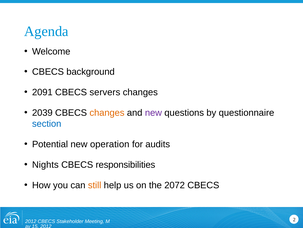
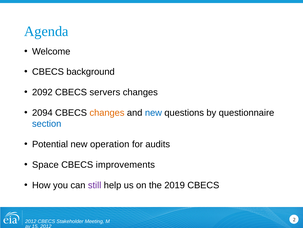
2091: 2091 -> 2092
2039: 2039 -> 2094
new at (153, 112) colour: purple -> blue
Nights: Nights -> Space
responsibilities: responsibilities -> improvements
still colour: orange -> purple
2072: 2072 -> 2019
